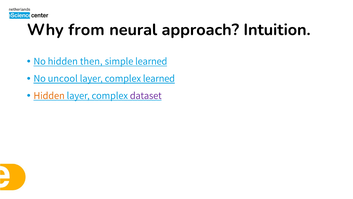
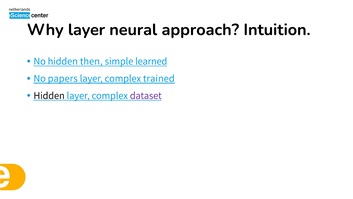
Why from: from -> layer
uncool: uncool -> papers
complex learned: learned -> trained
Hidden at (49, 95) colour: orange -> black
